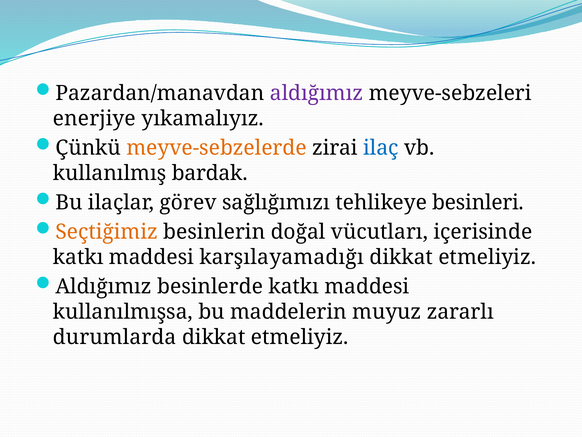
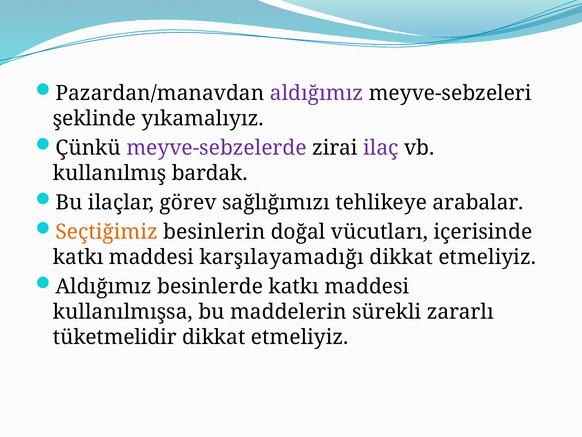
enerjiye: enerjiye -> şeklinde
meyve-sebzelerde colour: orange -> purple
ilaç colour: blue -> purple
besinleri: besinleri -> arabalar
muyuz: muyuz -> sürekli
durumlarda: durumlarda -> tüketmelidir
